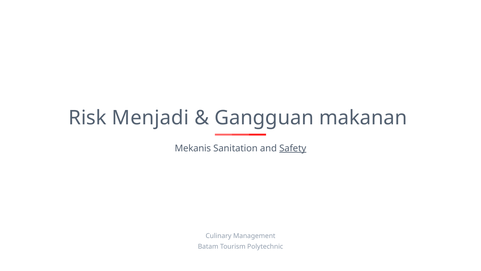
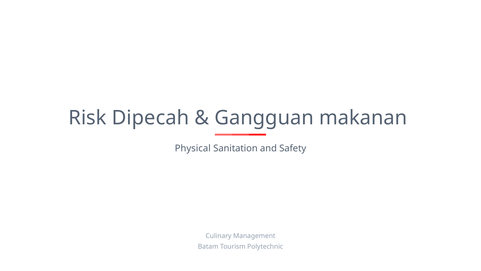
Menjadi: Menjadi -> Dipecah
Mekanis: Mekanis -> Physical
Safety underline: present -> none
